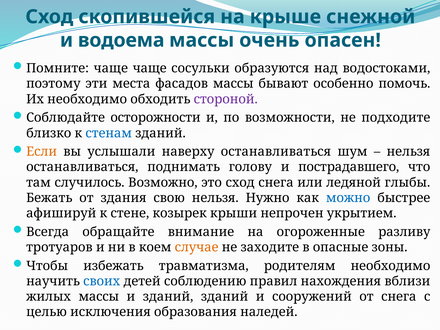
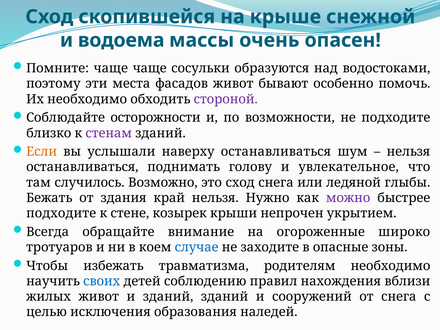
фасадов массы: массы -> живот
стенам colour: blue -> purple
пострадавшего: пострадавшего -> увлекательное
свою: свою -> край
можно colour: blue -> purple
афишируй at (61, 213): афишируй -> подходите
разливу: разливу -> широко
случае colour: orange -> blue
жилых массы: массы -> живот
